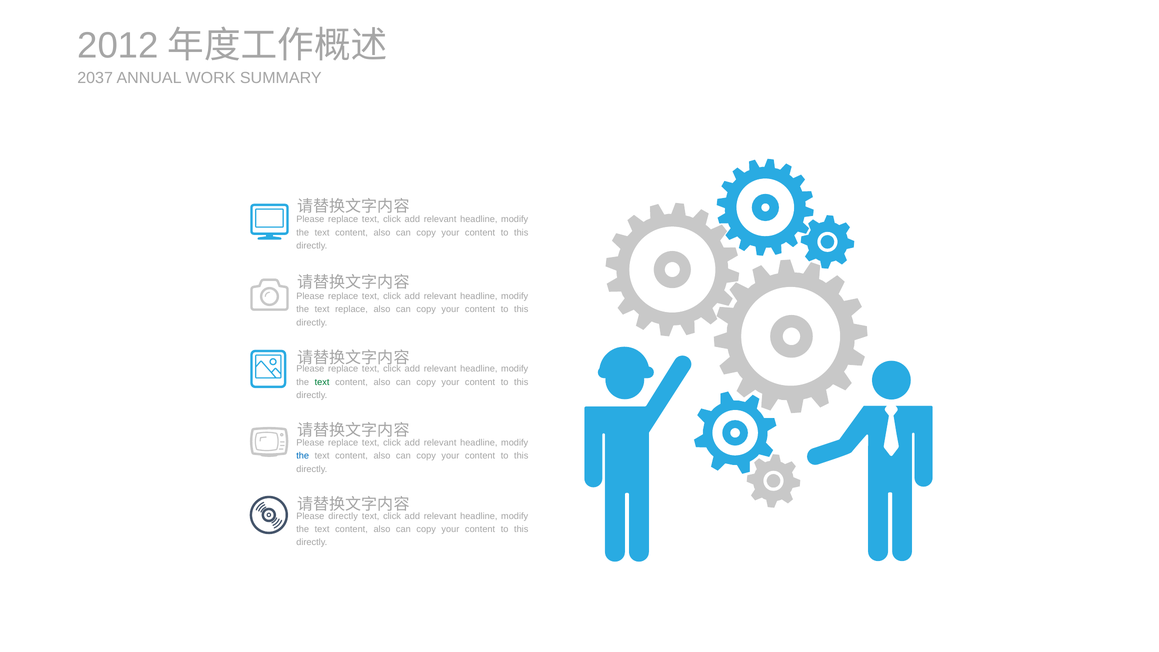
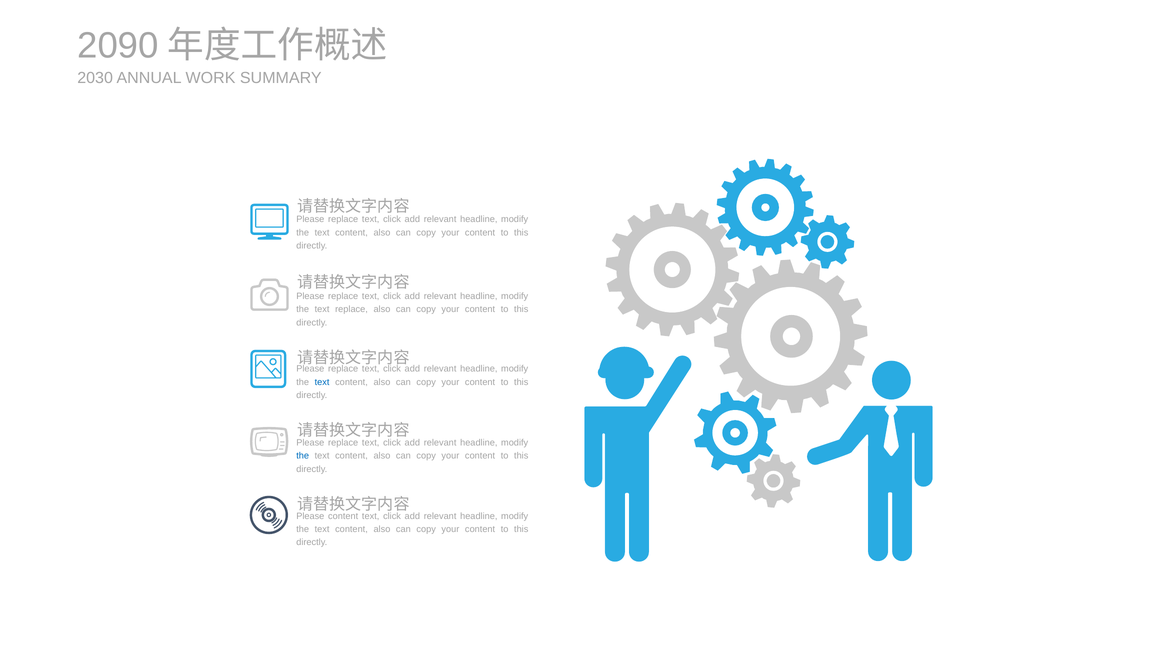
2012: 2012 -> 2090
2037: 2037 -> 2030
text at (322, 382) colour: green -> blue
Please directly: directly -> content
